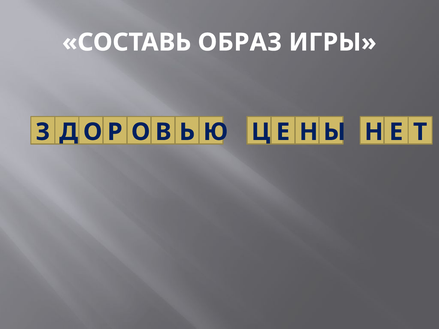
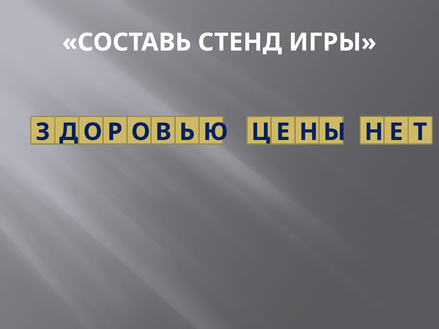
ОБРАЗ: ОБРАЗ -> СТЕНД
